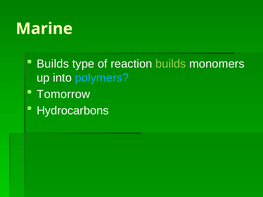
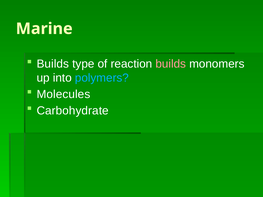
builds at (171, 64) colour: light green -> pink
Tomorrow: Tomorrow -> Molecules
Hydrocarbons: Hydrocarbons -> Carbohydrate
